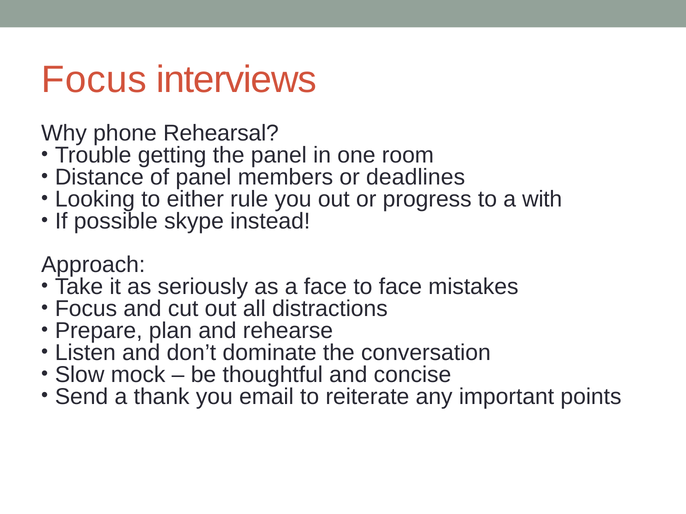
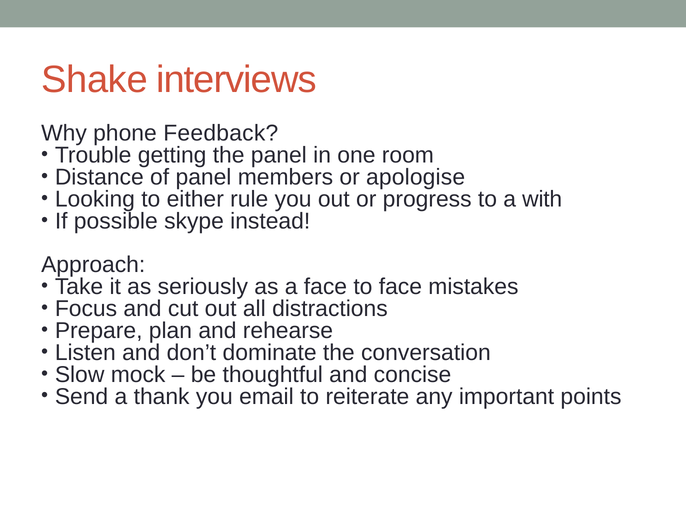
Focus at (94, 80): Focus -> Shake
Rehearsal: Rehearsal -> Feedback
deadlines: deadlines -> apologise
